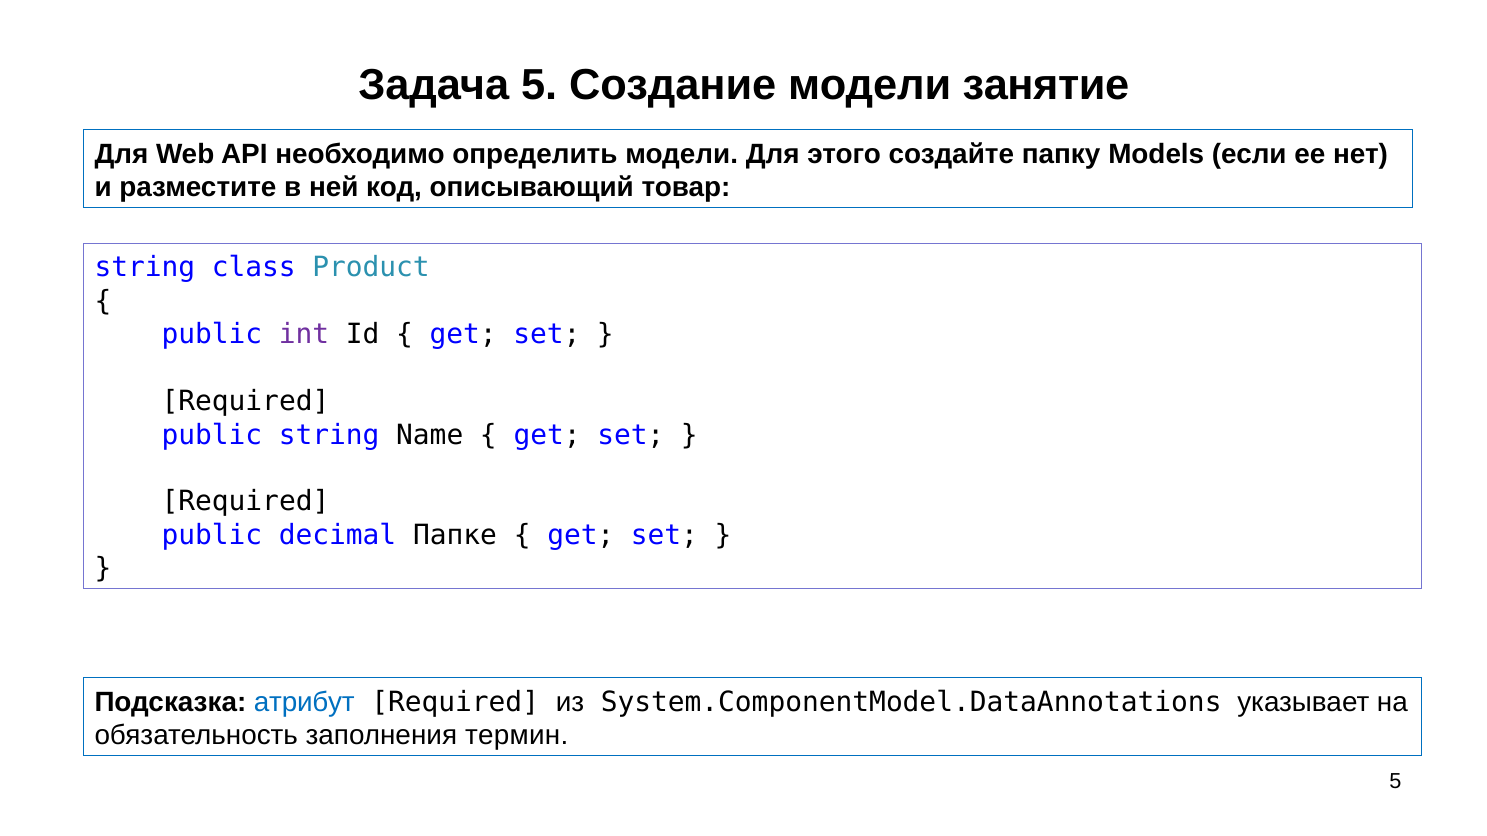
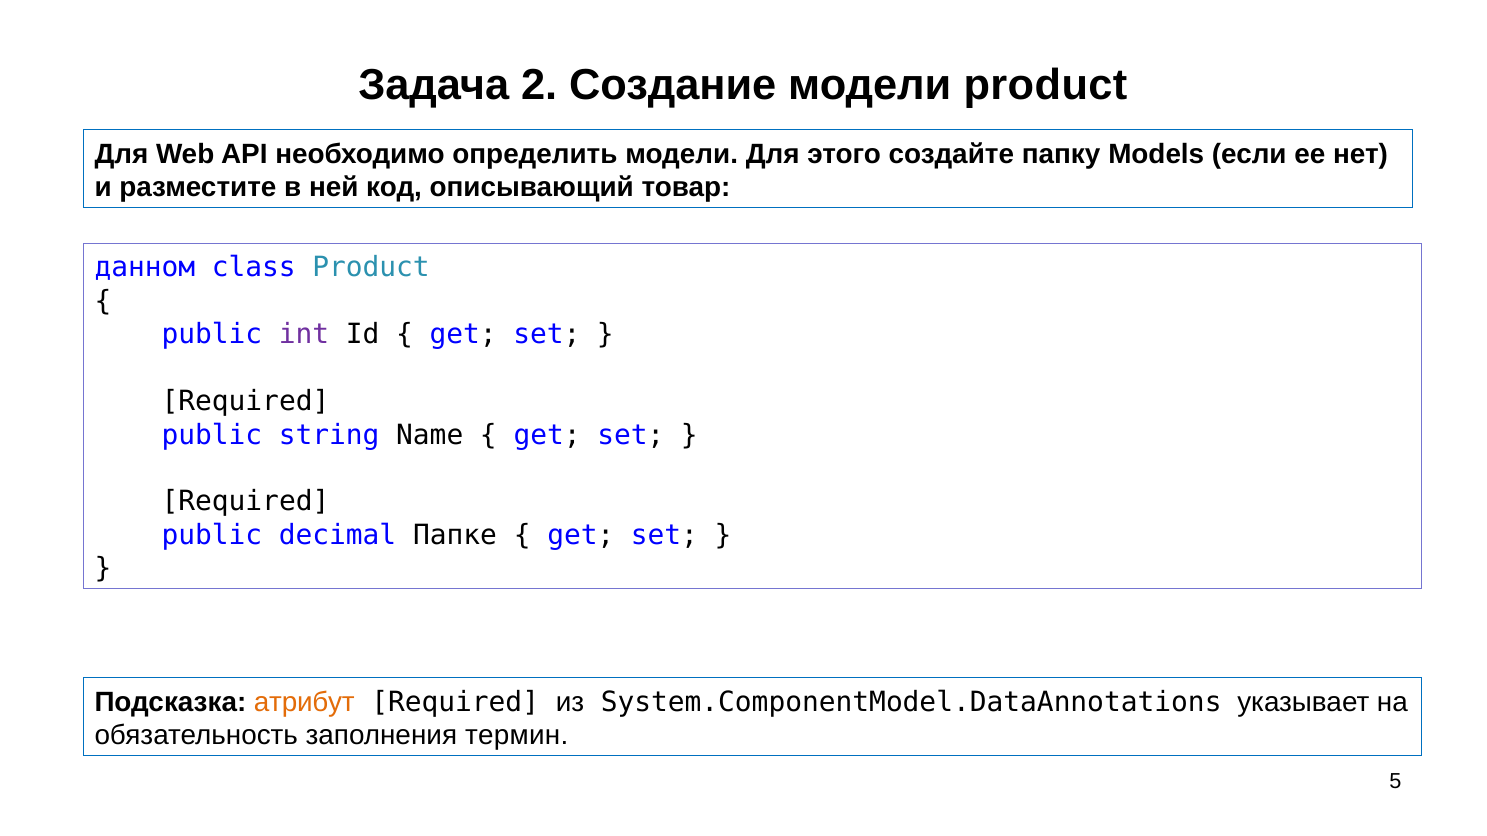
Задача 5: 5 -> 2
модели занятие: занятие -> product
string at (145, 268): string -> данном
атрибут colour: blue -> orange
